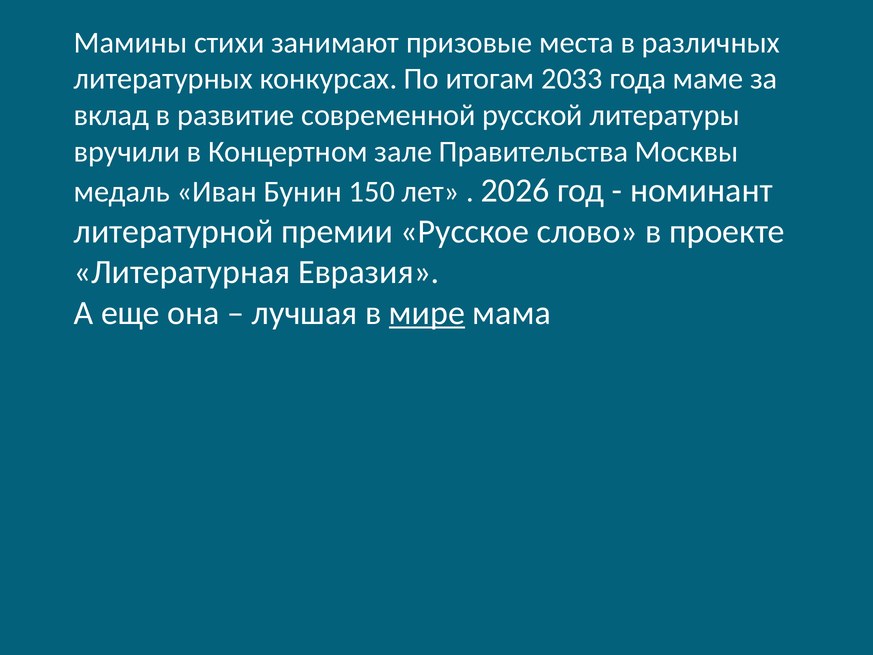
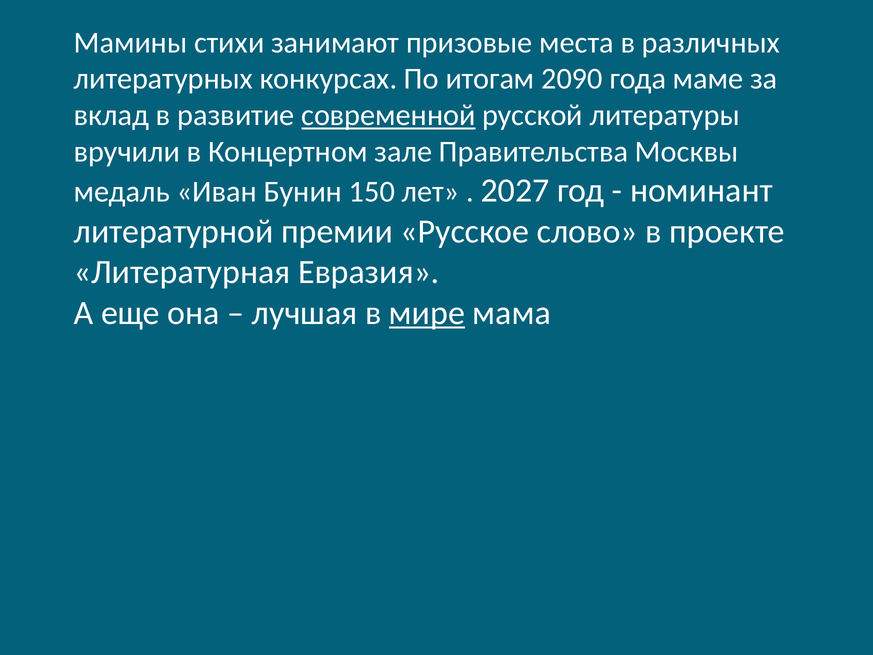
2033: 2033 -> 2090
современной underline: none -> present
2026: 2026 -> 2027
